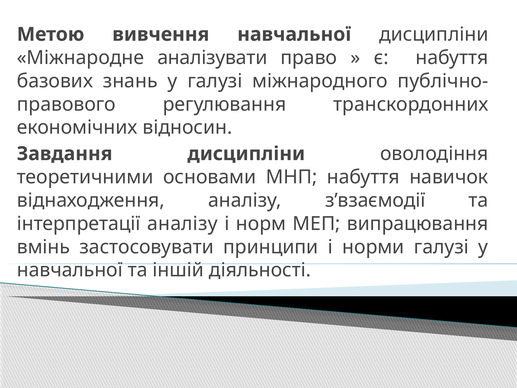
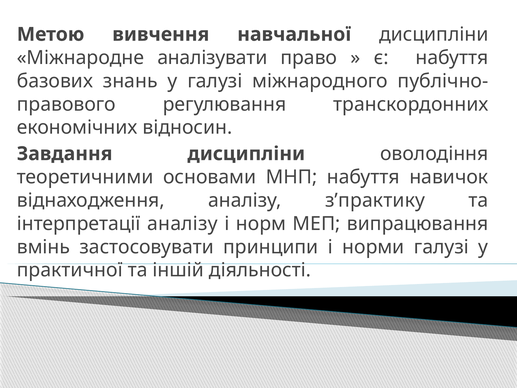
з’взаємодії: з’взаємодії -> з’практику
навчальної at (70, 270): навчальної -> практичної
